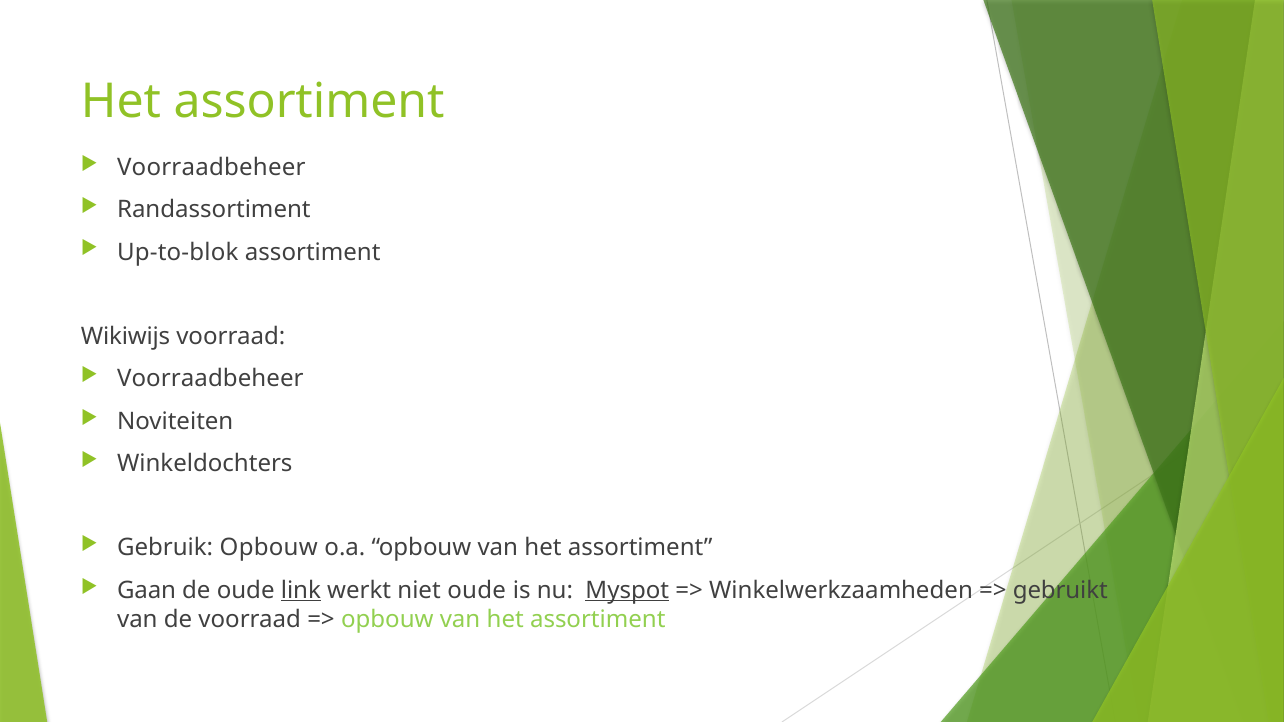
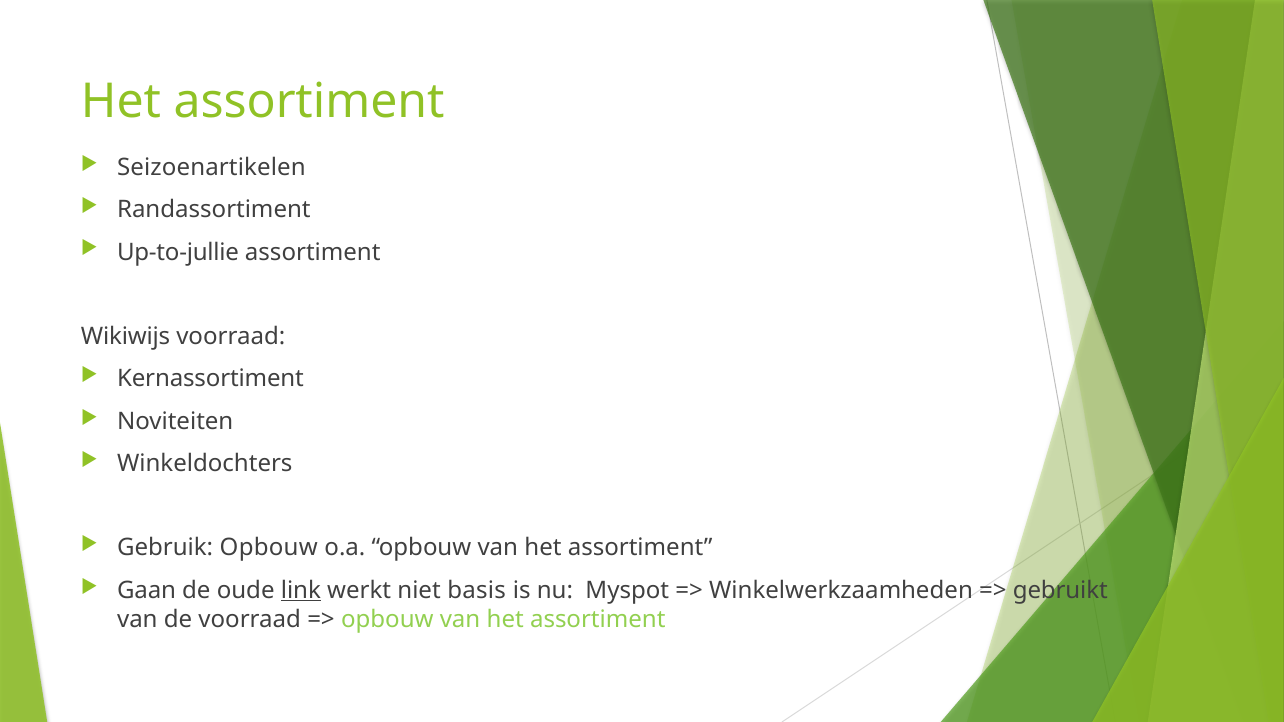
Voorraadbeheer at (211, 168): Voorraadbeheer -> Seizoenartikelen
Up-to-blok: Up-to-blok -> Up-to-jullie
Voorraadbeheer at (210, 379): Voorraadbeheer -> Kernassortiment
niet oude: oude -> basis
Myspot underline: present -> none
